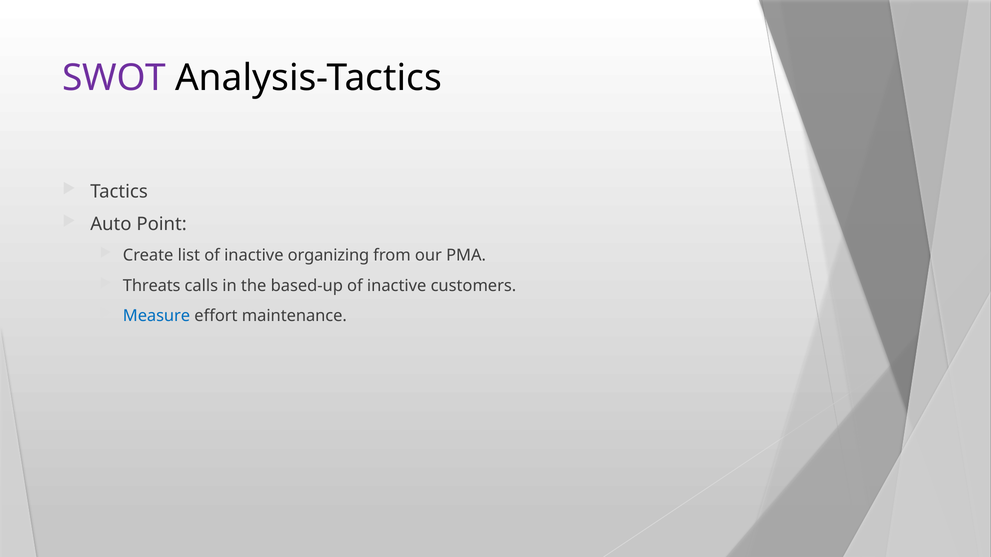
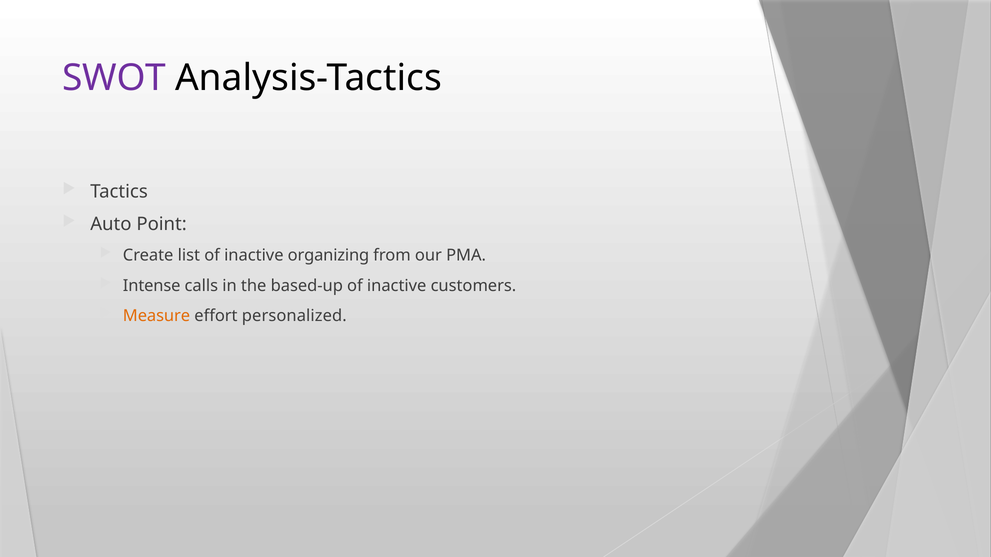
Threats: Threats -> Intense
Measure colour: blue -> orange
maintenance: maintenance -> personalized
